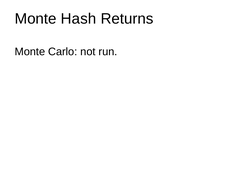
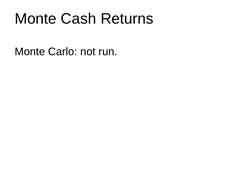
Hash: Hash -> Cash
